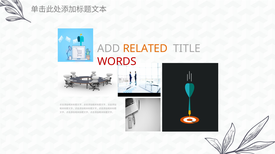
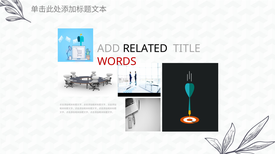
RELATED colour: orange -> black
